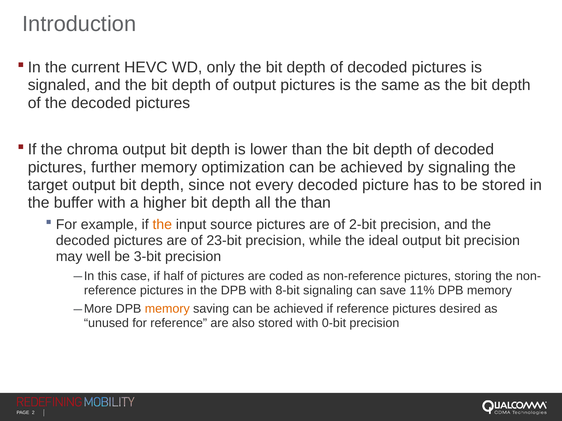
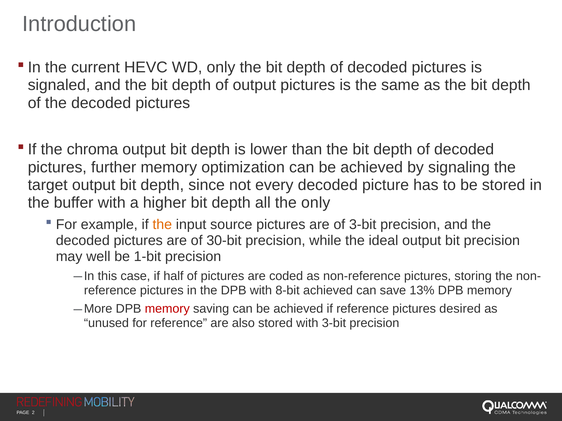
the than: than -> only
of 2-bit: 2-bit -> 3-bit
23-bit: 23-bit -> 30-bit
3-bit: 3-bit -> 1-bit
8-bit signaling: signaling -> achieved
11%: 11% -> 13%
memory at (167, 309) colour: orange -> red
with 0-bit: 0-bit -> 3-bit
